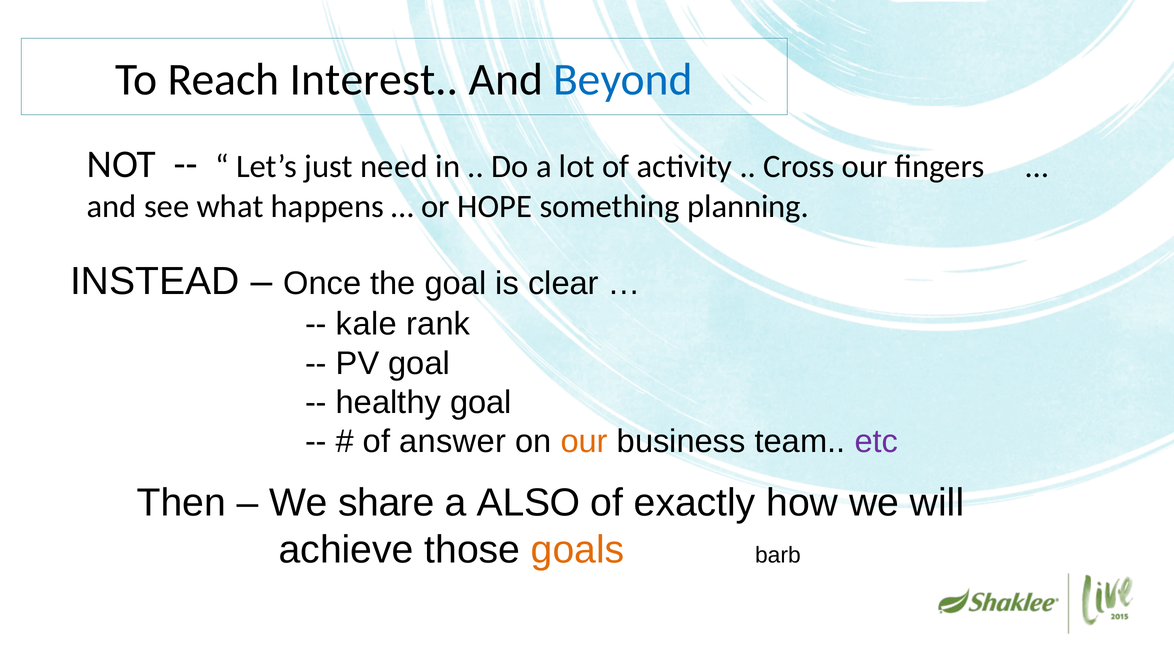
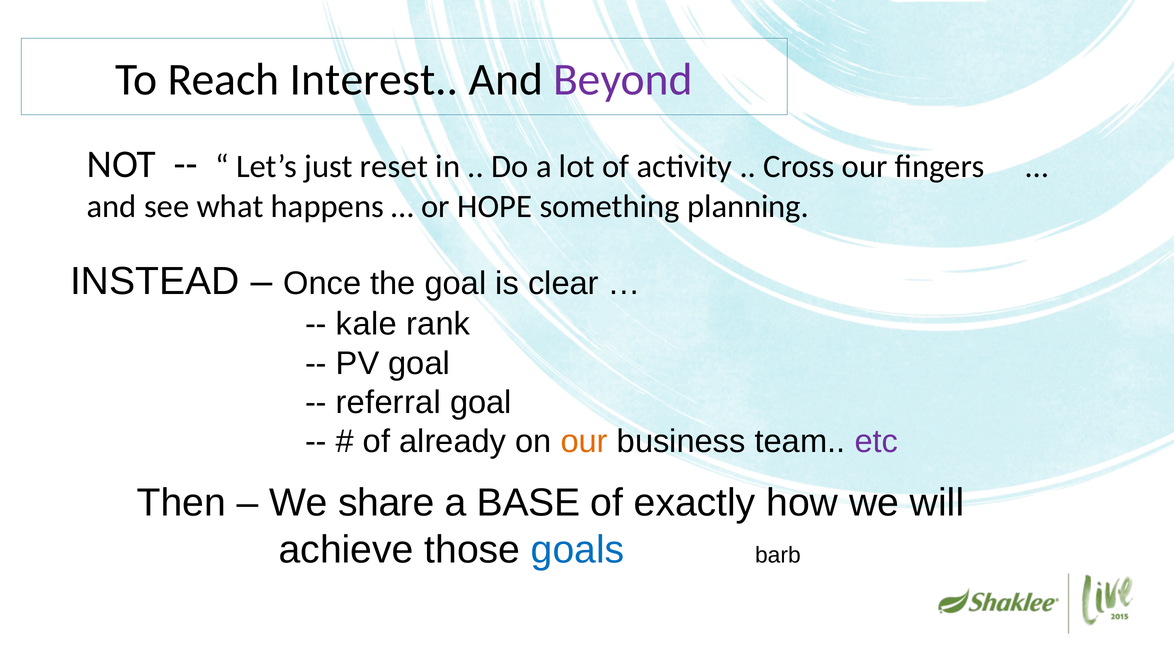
Beyond colour: blue -> purple
need: need -> reset
healthy: healthy -> referral
answer: answer -> already
ALSO: ALSO -> BASE
goals colour: orange -> blue
